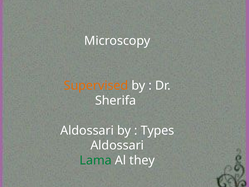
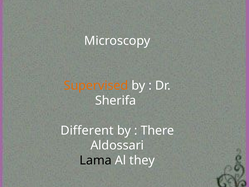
Aldossari at (87, 130): Aldossari -> Different
Types: Types -> There
Lama colour: green -> black
